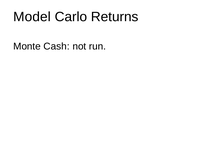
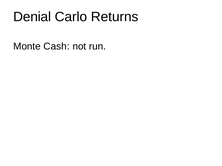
Model: Model -> Denial
